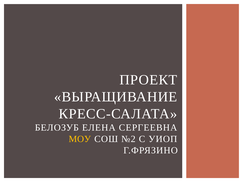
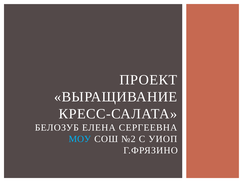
МОУ colour: yellow -> light blue
